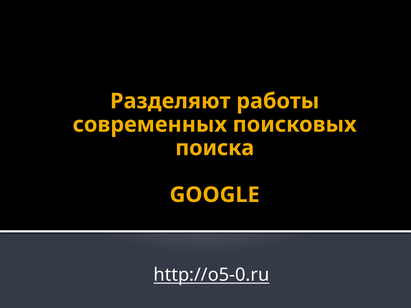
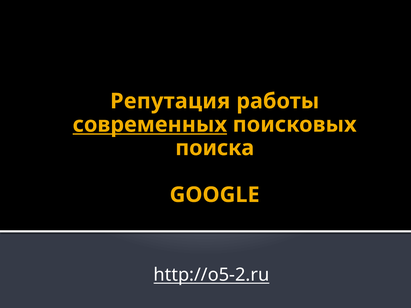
Разделяют: Разделяют -> Репутация
современных underline: none -> present
http://o5-0.ru: http://o5-0.ru -> http://o5-2.ru
